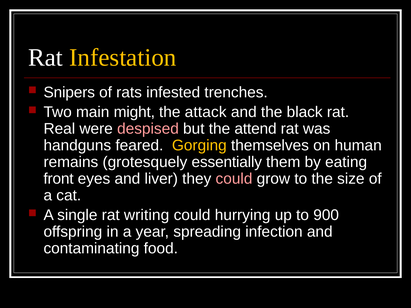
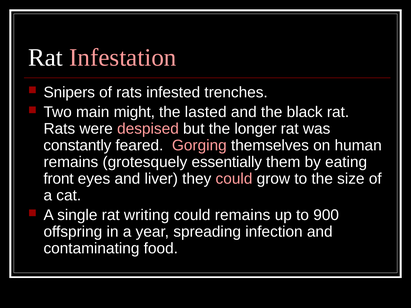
Infestation colour: yellow -> pink
attack: attack -> lasted
Real at (59, 129): Real -> Rats
attend: attend -> longer
handguns: handguns -> constantly
Gorging colour: yellow -> pink
could hurrying: hurrying -> remains
